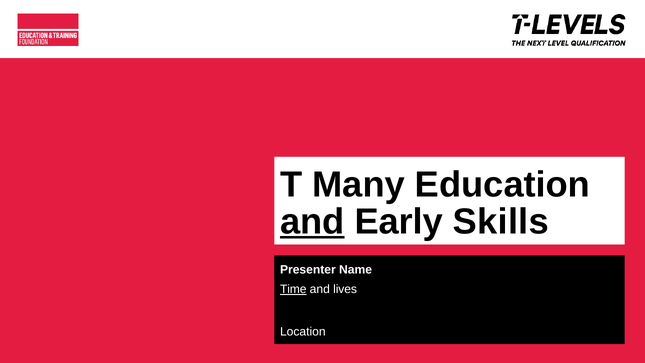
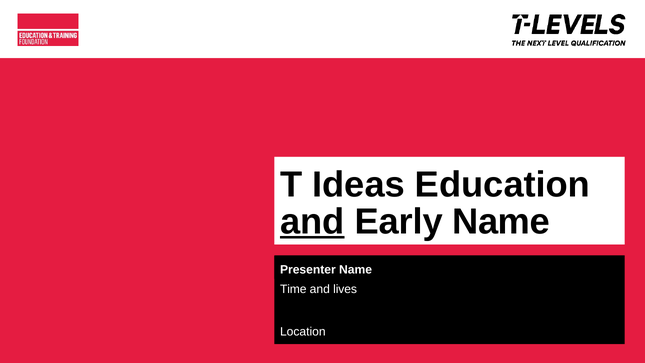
Many: Many -> Ideas
Early Skills: Skills -> Name
Time underline: present -> none
